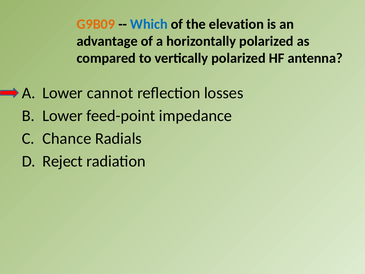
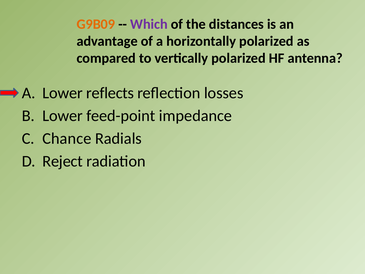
Which colour: blue -> purple
elevation: elevation -> distances
cannot: cannot -> reflects
